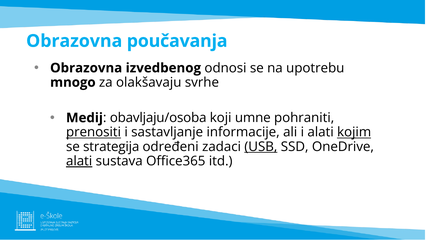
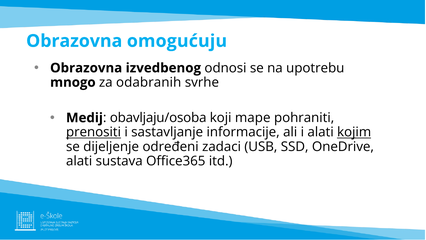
poučavanja: poučavanja -> omogućuju
olakšavaju: olakšavaju -> odabranih
umne: umne -> mape
strategija: strategija -> dijeljenje
USB underline: present -> none
alati at (79, 161) underline: present -> none
